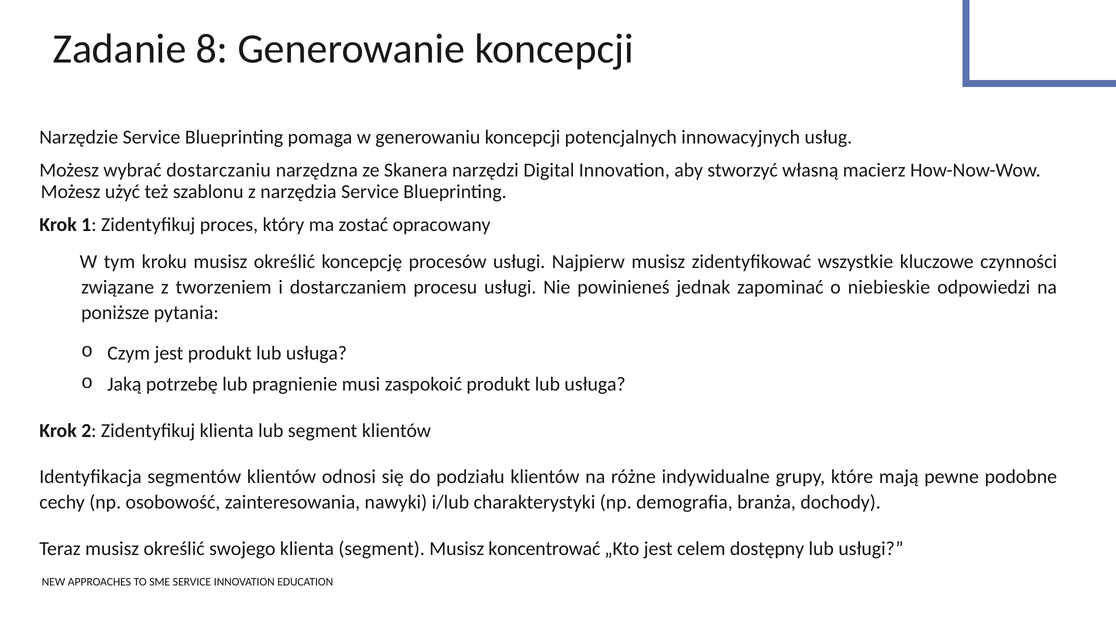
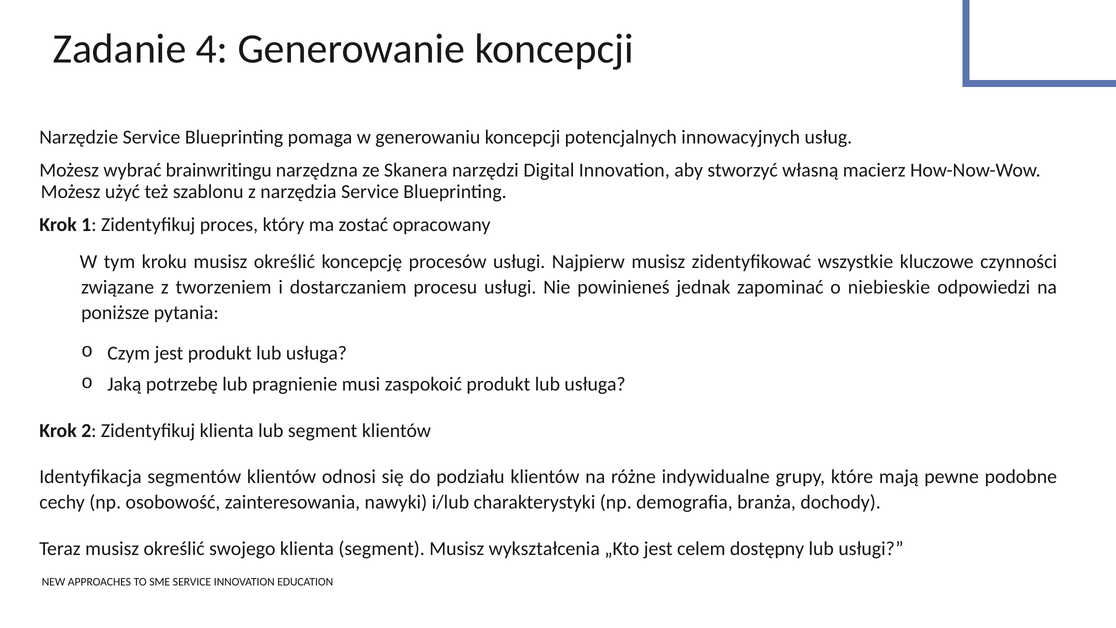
8: 8 -> 4
dostarczaniu: dostarczaniu -> brainwritingu
koncentrować: koncentrować -> wykształcenia
